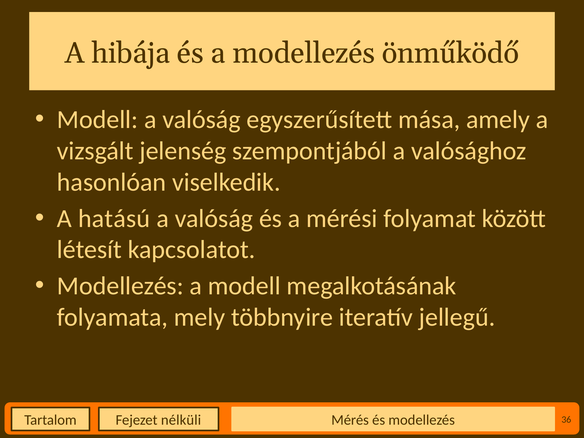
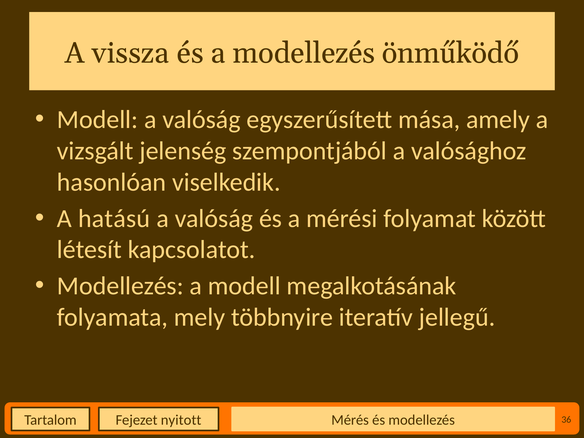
hibája: hibája -> vissza
nélküli: nélküli -> nyitott
